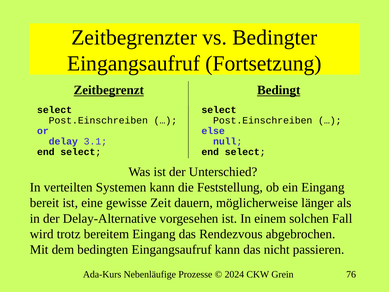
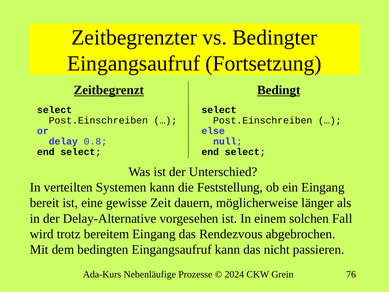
3.1: 3.1 -> 0.8
